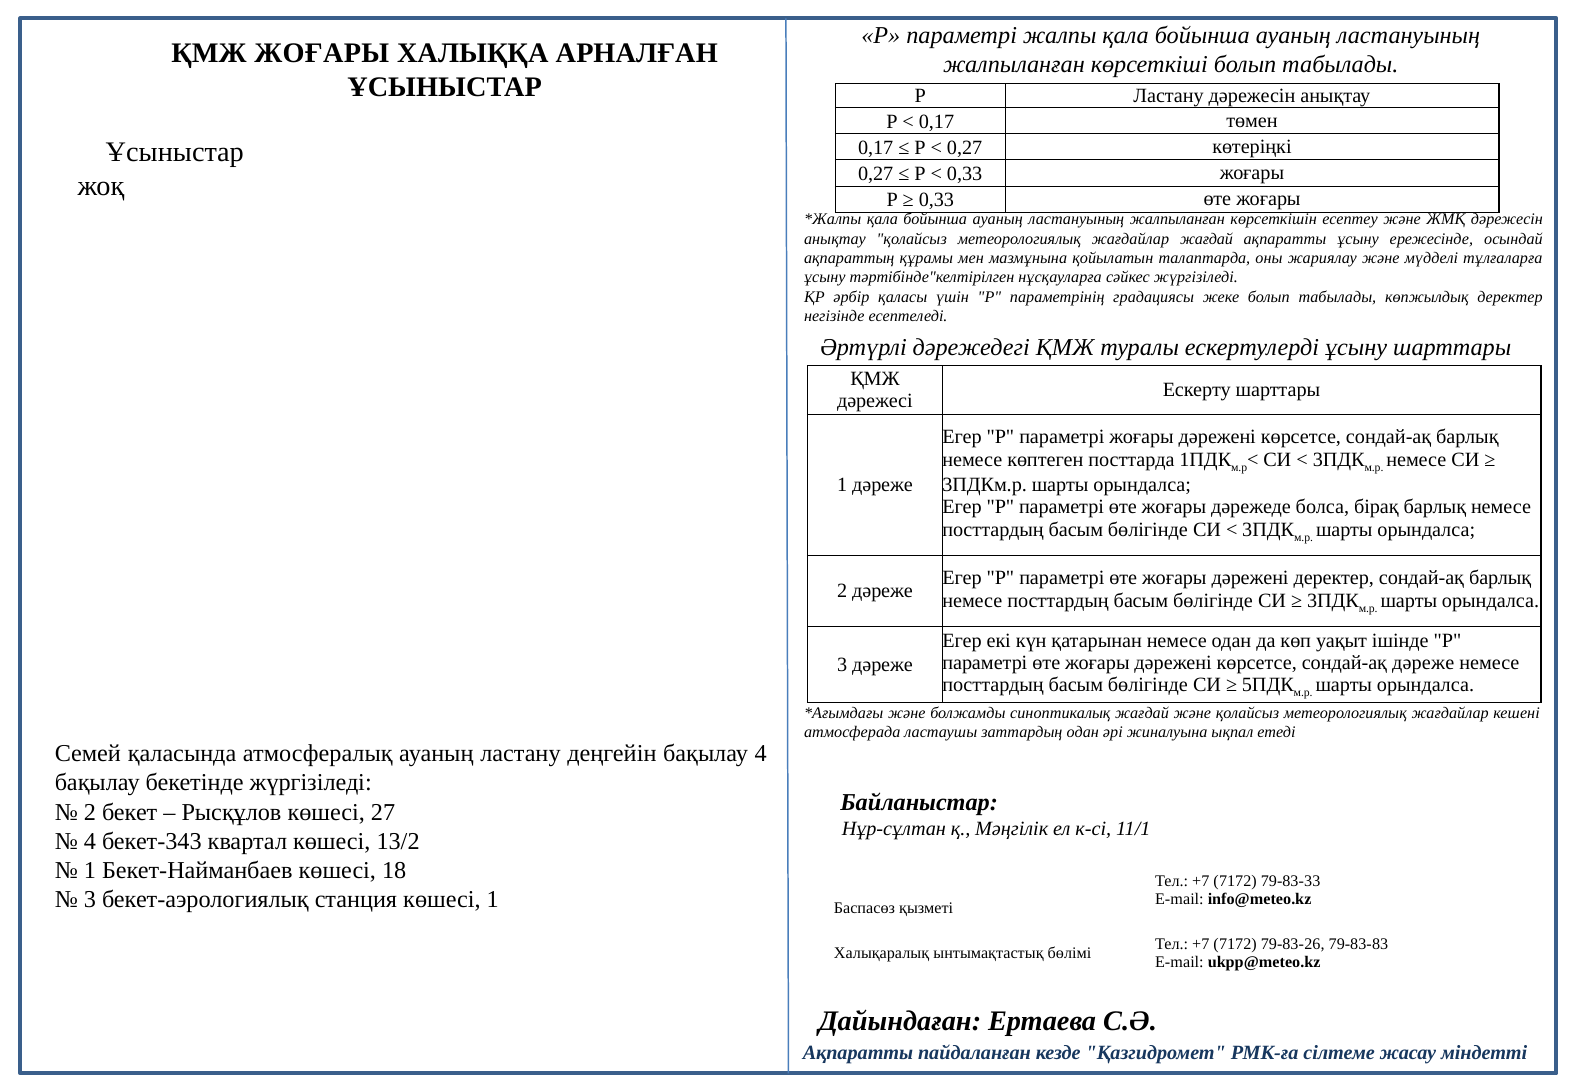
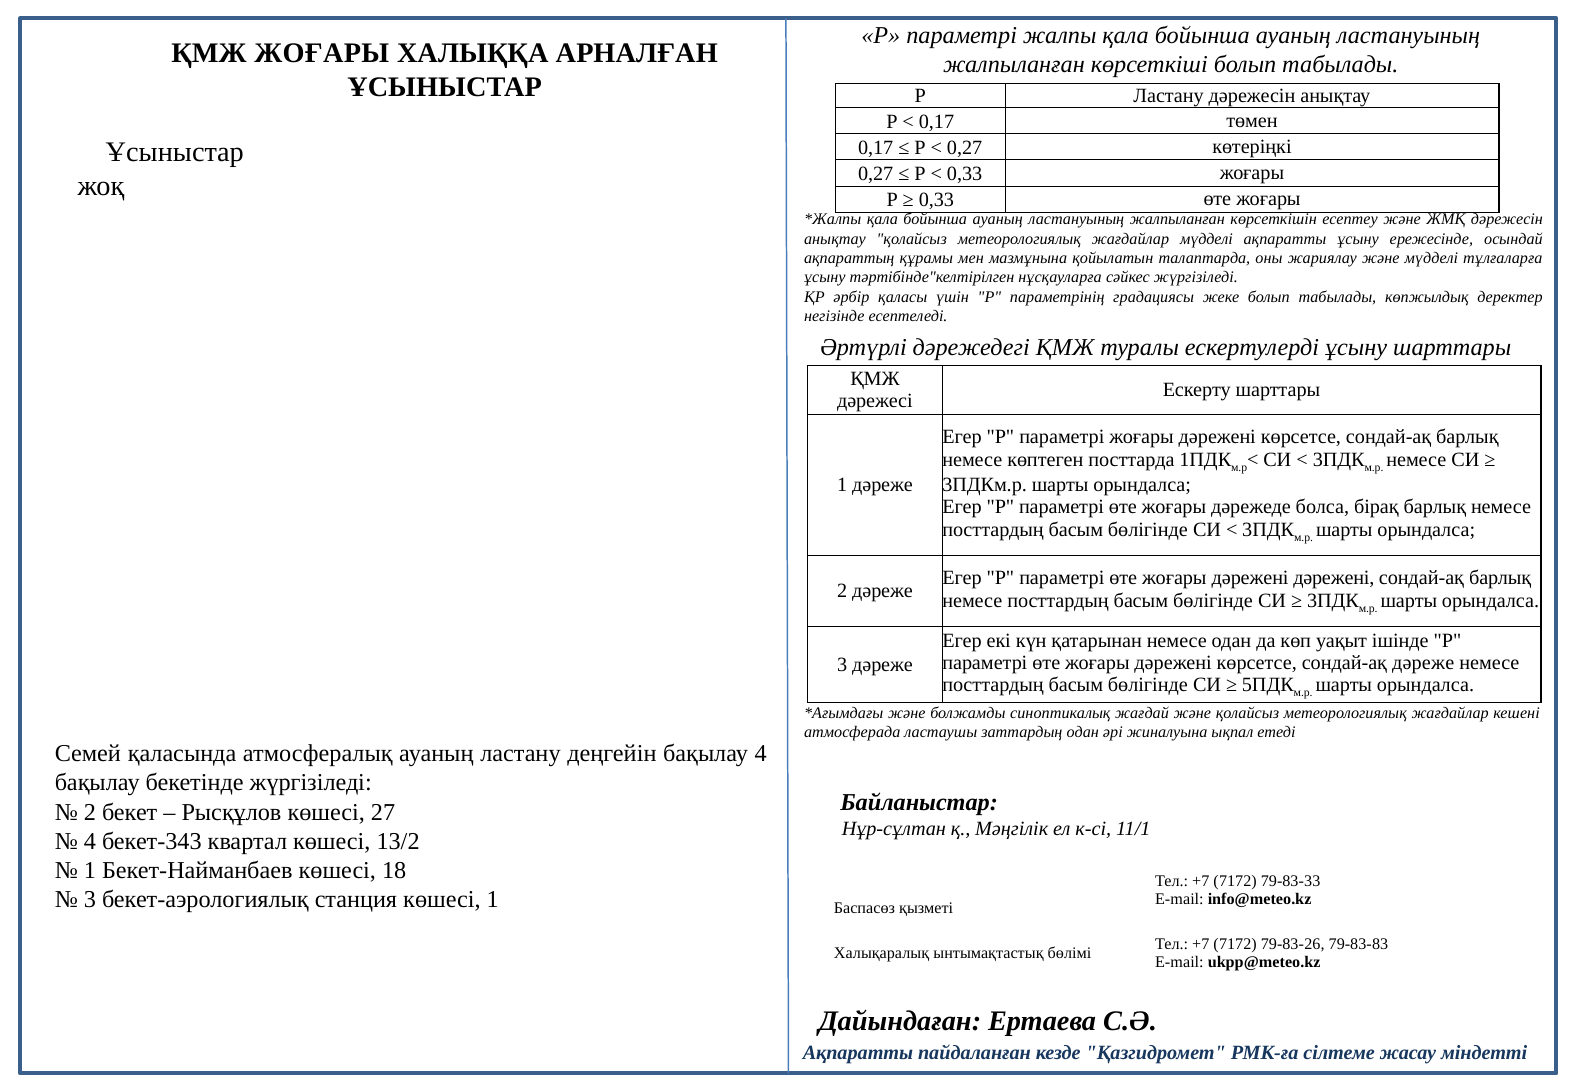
жағдайлар жағдай: жағдай -> мүдделі
дәрежені деректер: деректер -> дәрежені
